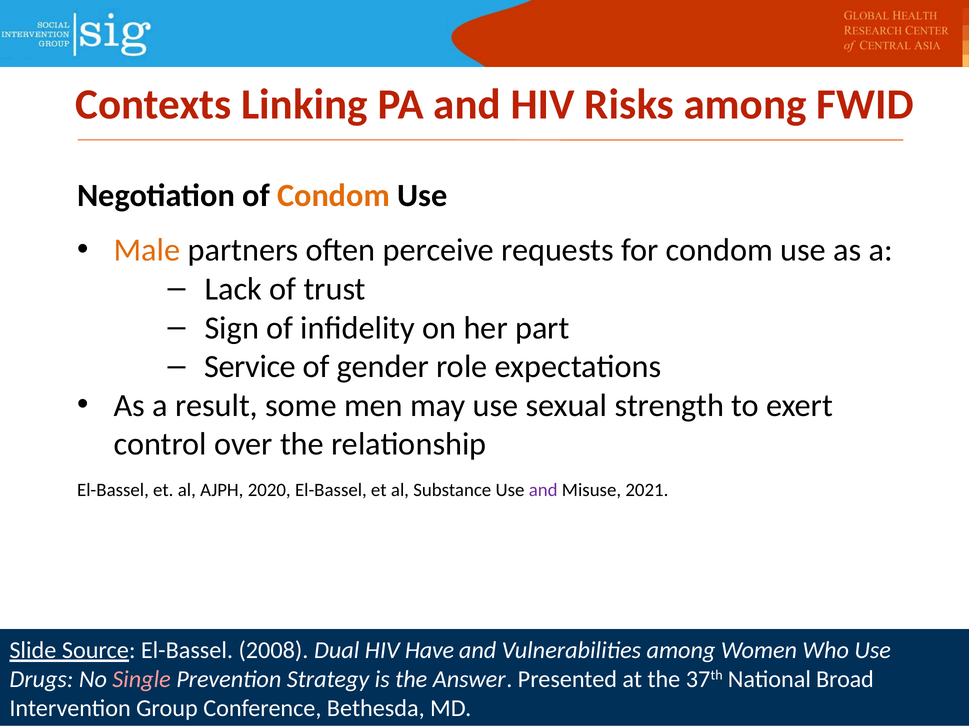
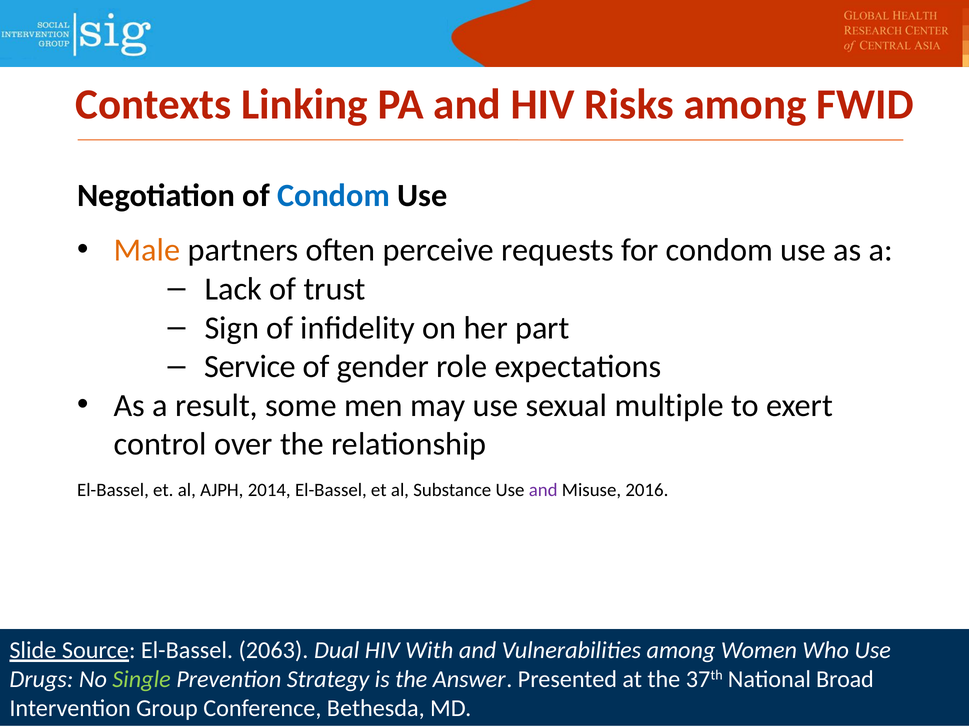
Condom at (334, 195) colour: orange -> blue
strength: strength -> multiple
2020: 2020 -> 2014
2021: 2021 -> 2016
2008: 2008 -> 2063
Have: Have -> With
Single colour: pink -> light green
